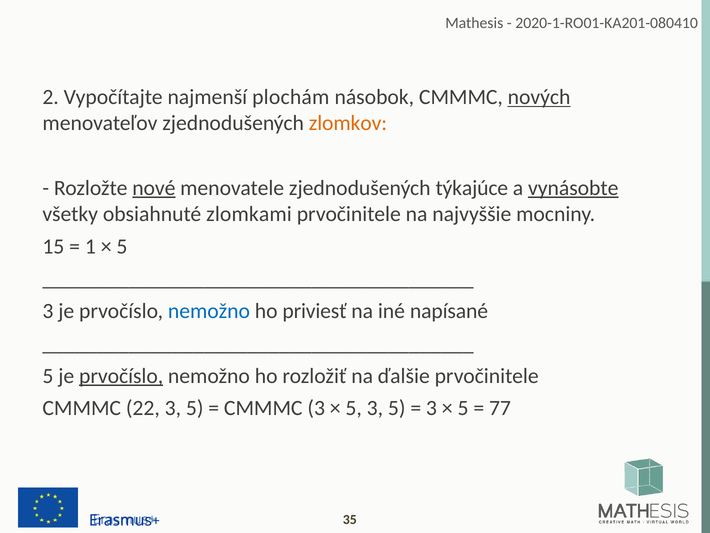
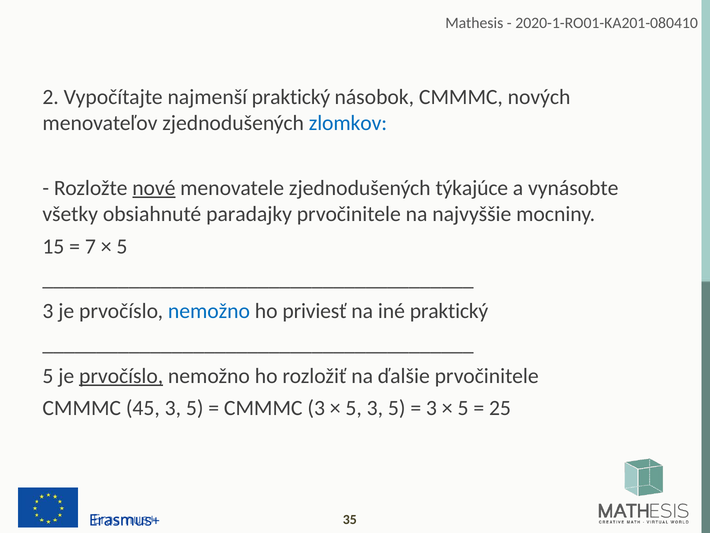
najmenší plochám: plochám -> praktický
nových underline: present -> none
zlomkov colour: orange -> blue
vynásobte underline: present -> none
zlomkami: zlomkami -> paradajky
1: 1 -> 7
iné napísané: napísané -> praktický
22: 22 -> 45
77: 77 -> 25
